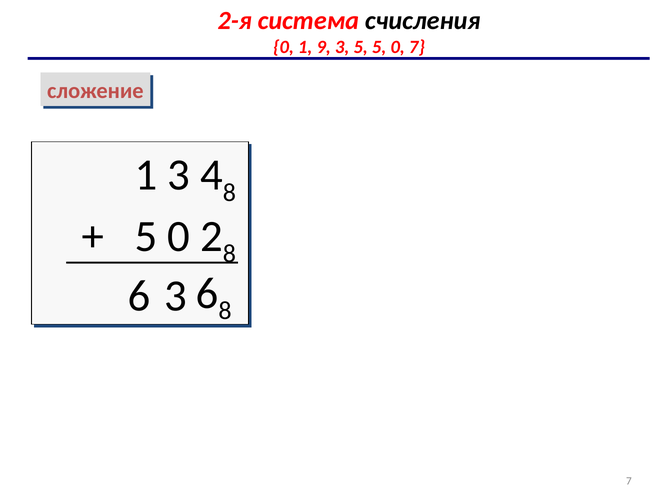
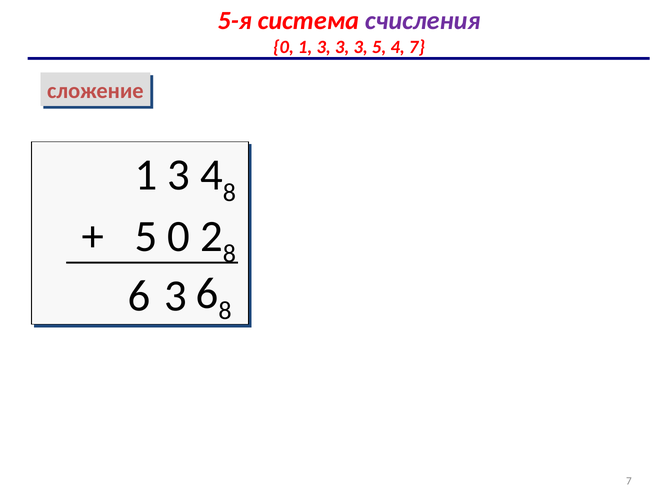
2-я: 2-я -> 5-я
счисления colour: black -> purple
0 1 9: 9 -> 3
5 at (361, 47): 5 -> 3
0 at (398, 47): 0 -> 4
